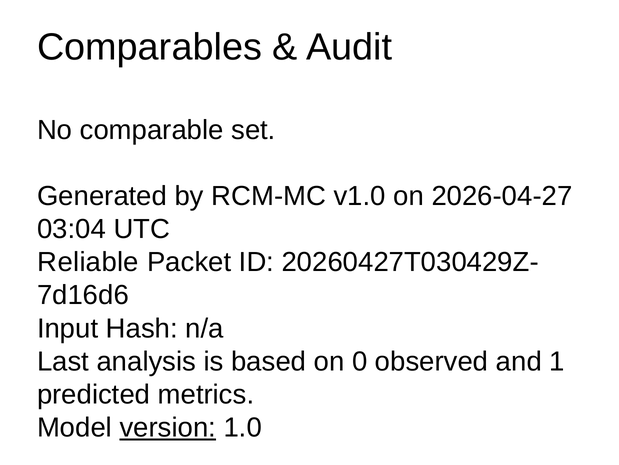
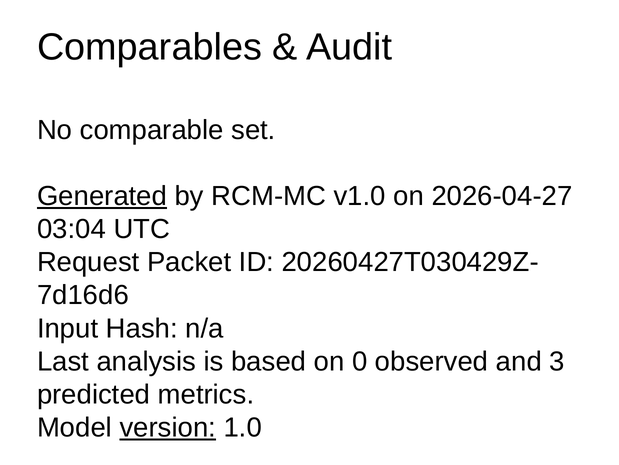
Generated underline: none -> present
Reliable: Reliable -> Request
1: 1 -> 3
